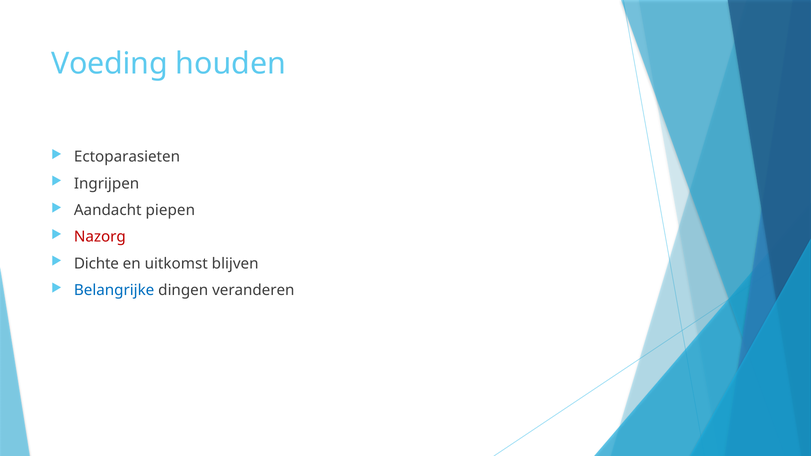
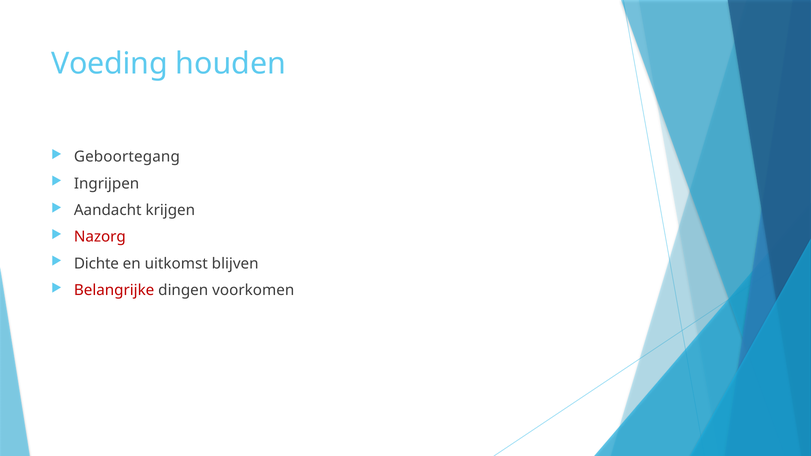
Ectoparasieten: Ectoparasieten -> Geboortegang
piepen: piepen -> krijgen
Belangrijke colour: blue -> red
veranderen: veranderen -> voorkomen
